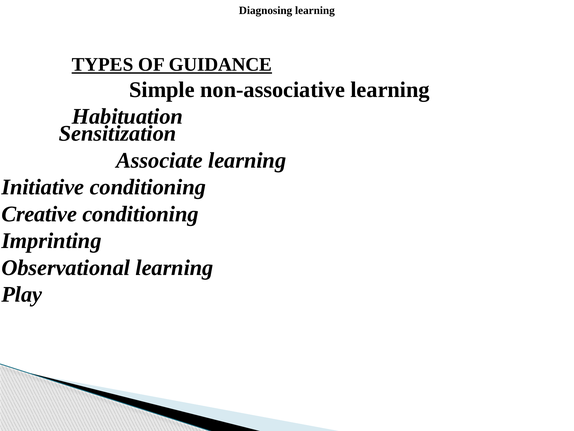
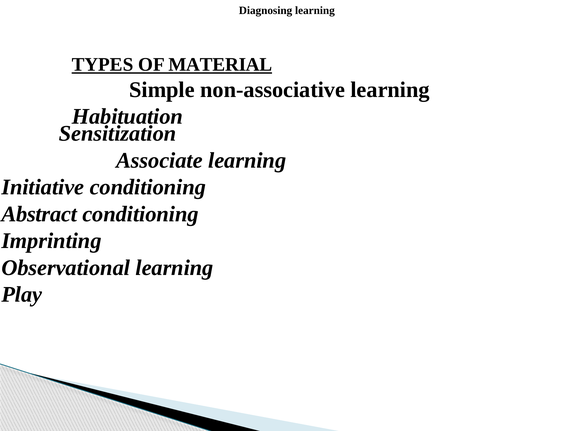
GUIDANCE: GUIDANCE -> MATERIAL
Creative: Creative -> Abstract
